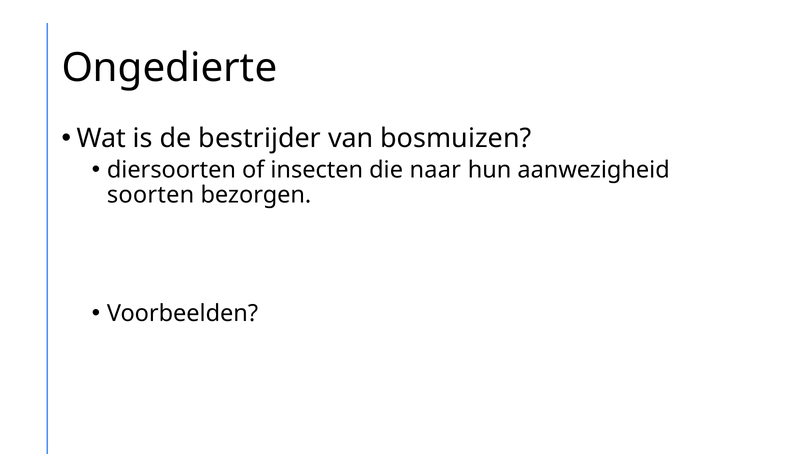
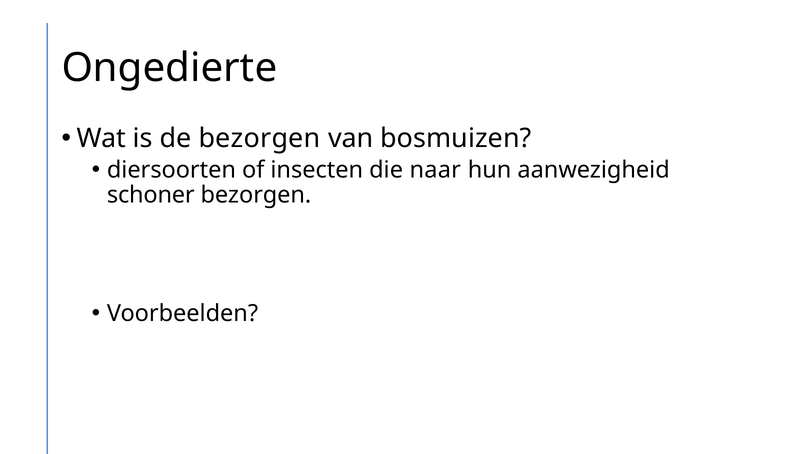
de bestrijder: bestrijder -> bezorgen
soorten: soorten -> schoner
